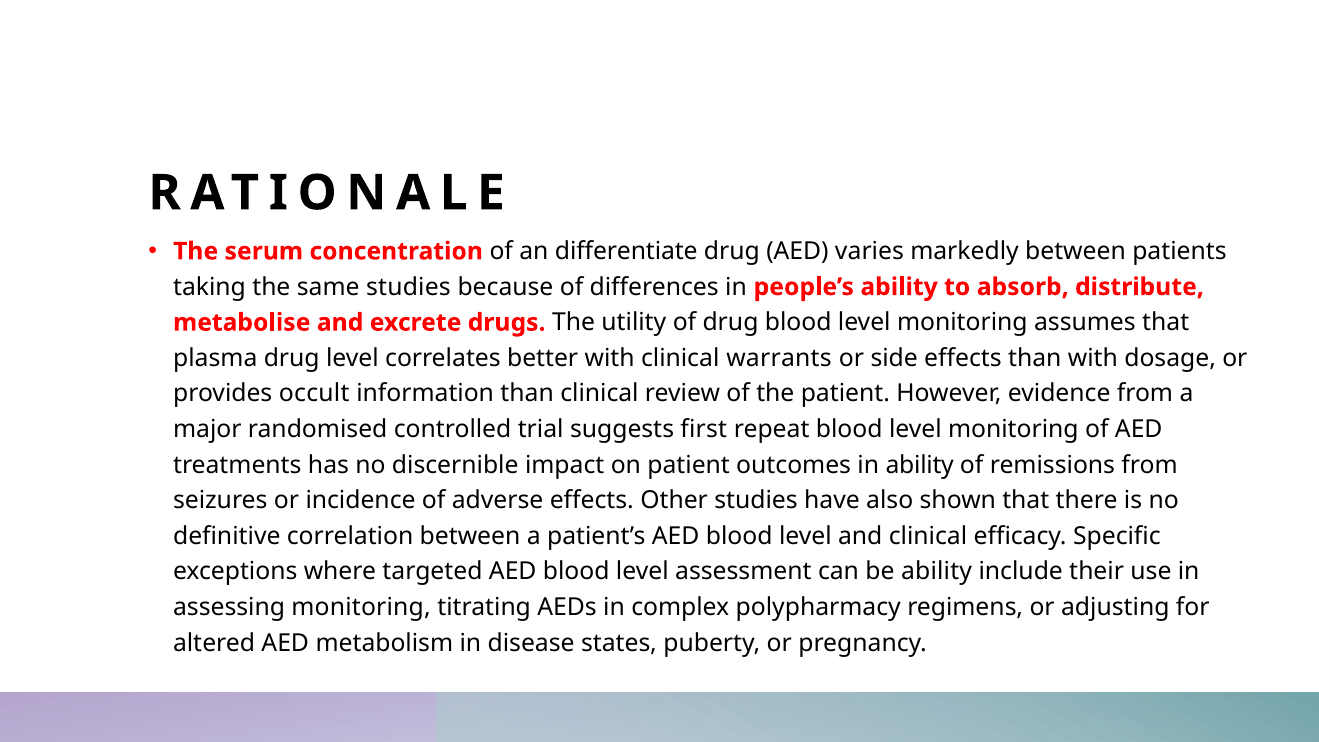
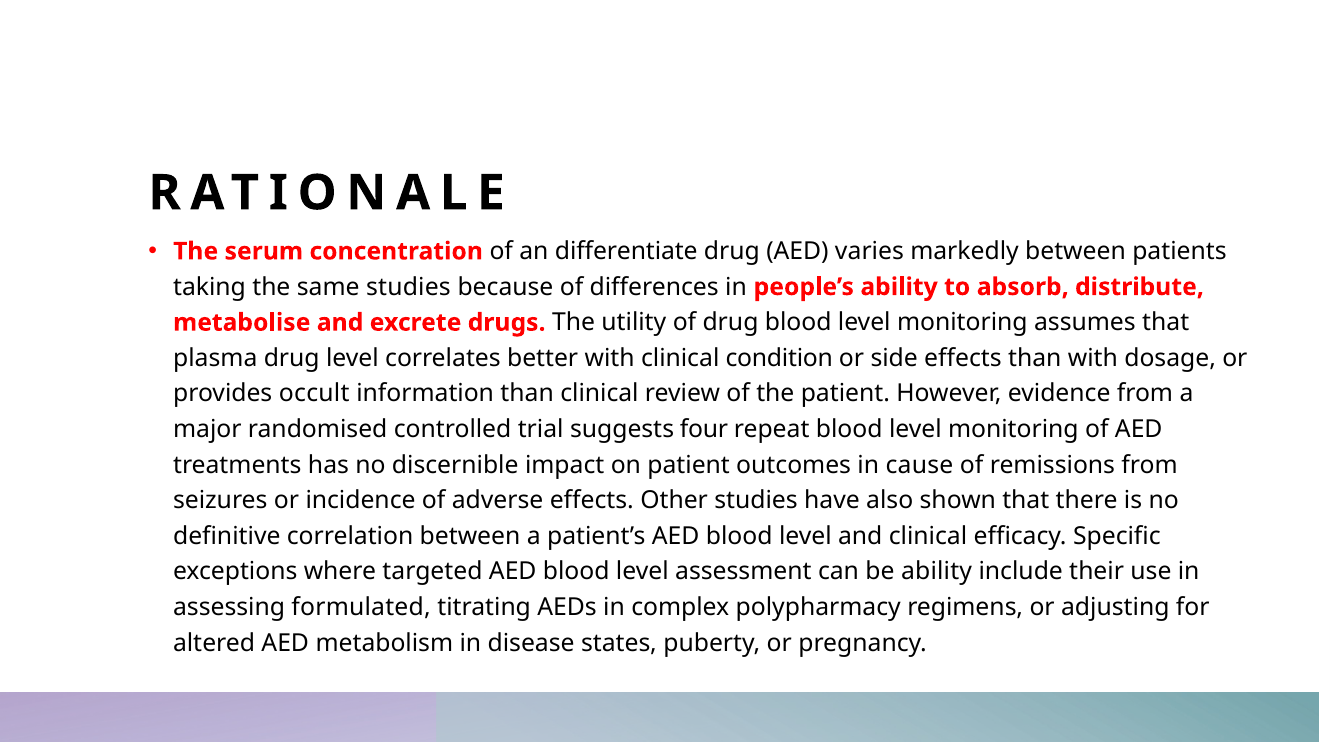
warrants: warrants -> condition
first: first -> four
in ability: ability -> cause
assessing monitoring: monitoring -> formulated
